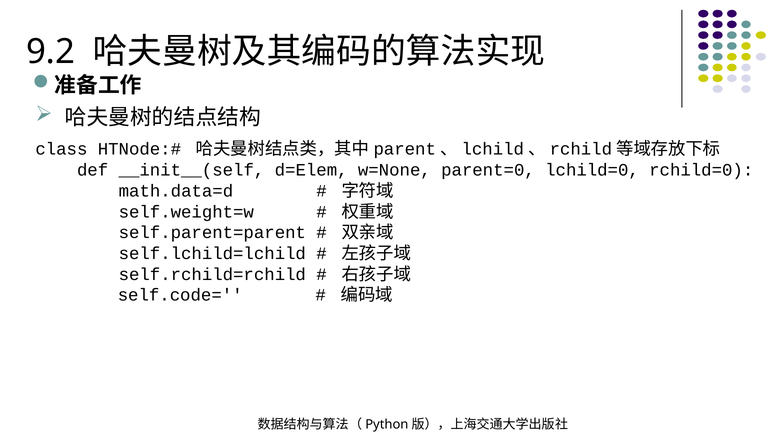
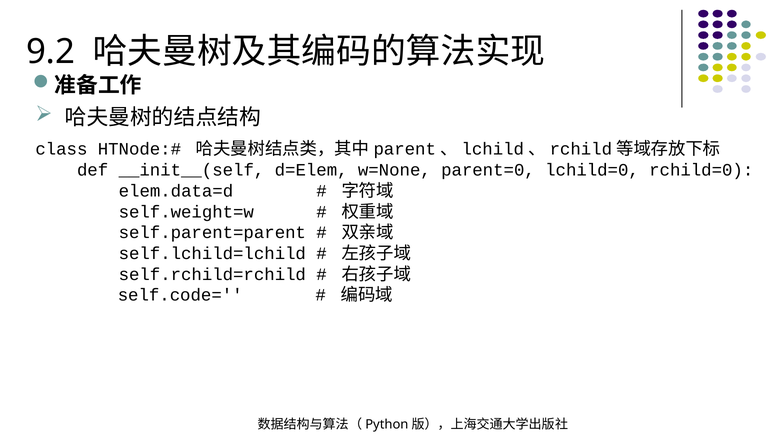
math.data=d: math.data=d -> elem.data=d
